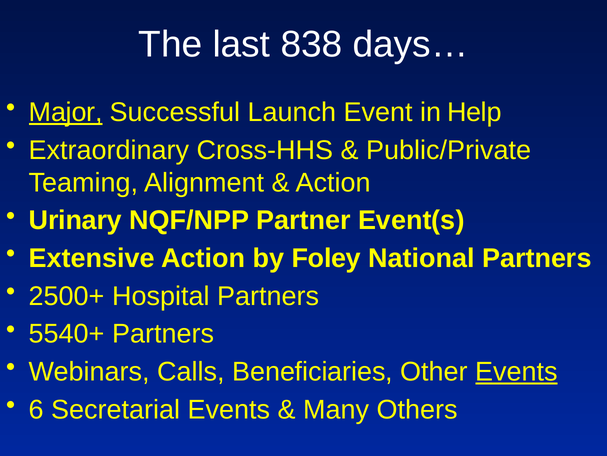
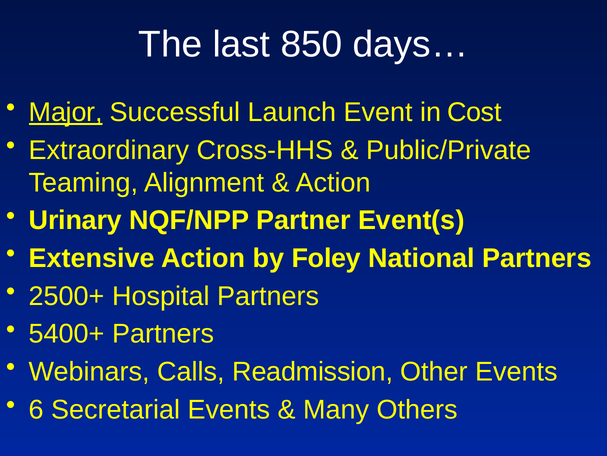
838: 838 -> 850
Help: Help -> Cost
5540+: 5540+ -> 5400+
Beneficiaries: Beneficiaries -> Readmission
Events at (517, 371) underline: present -> none
